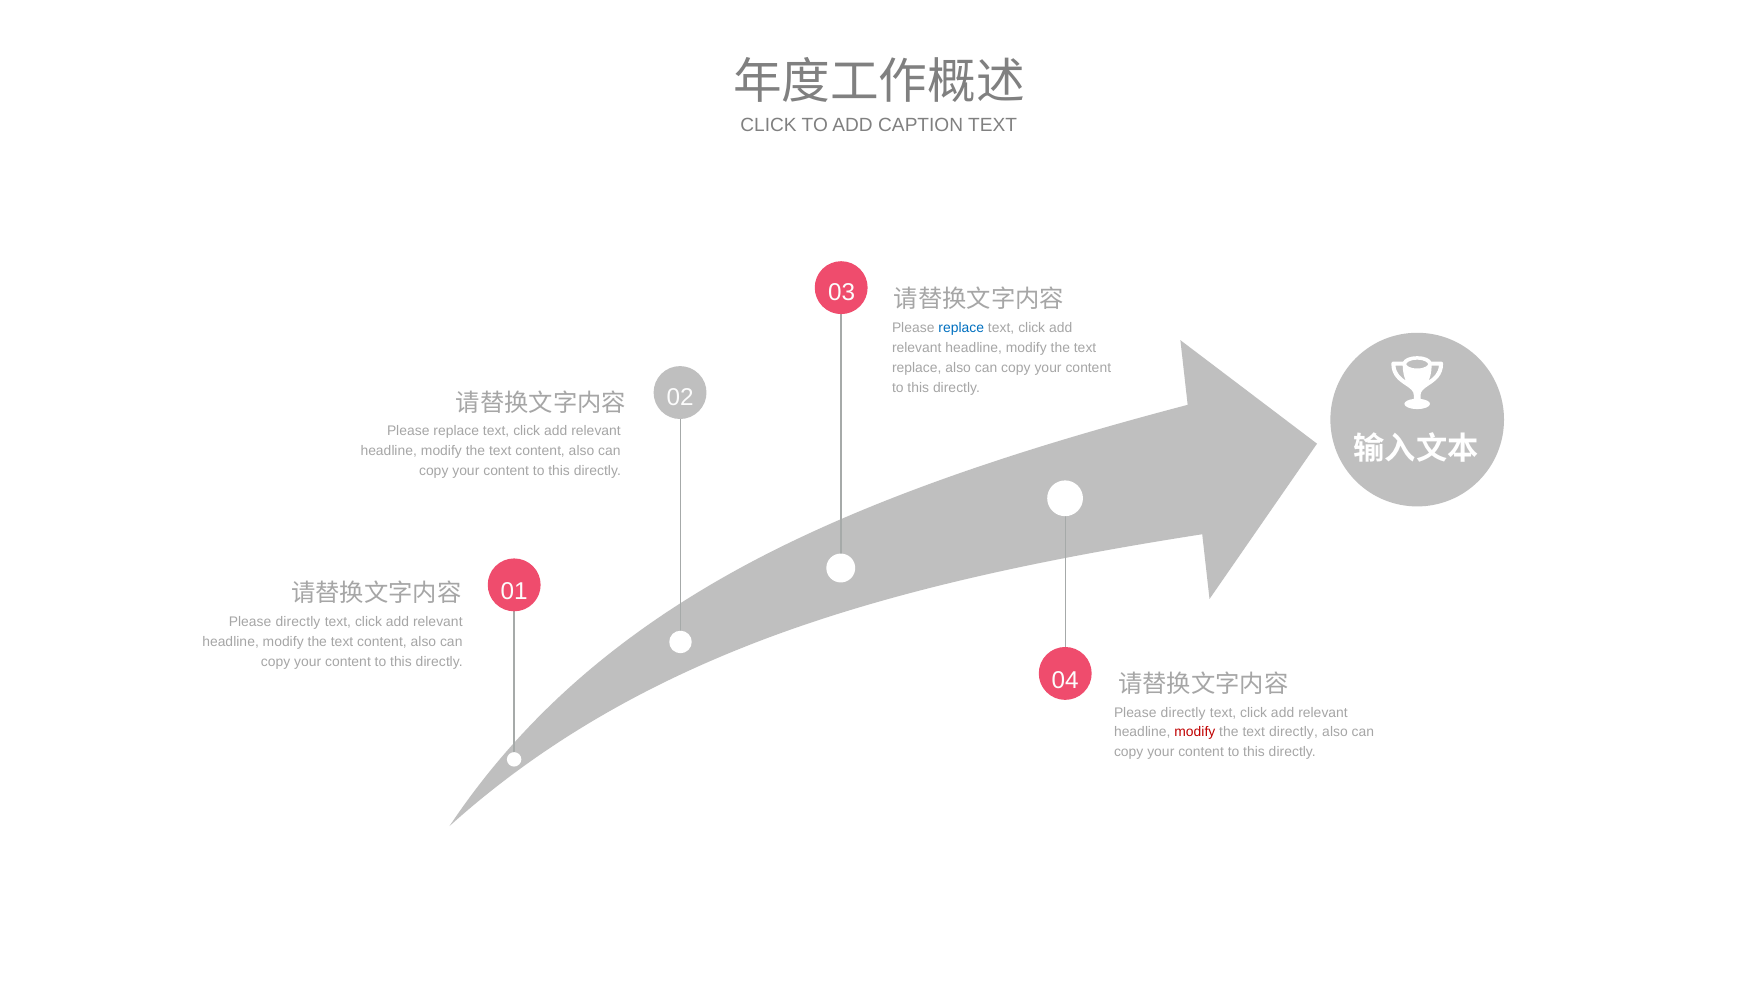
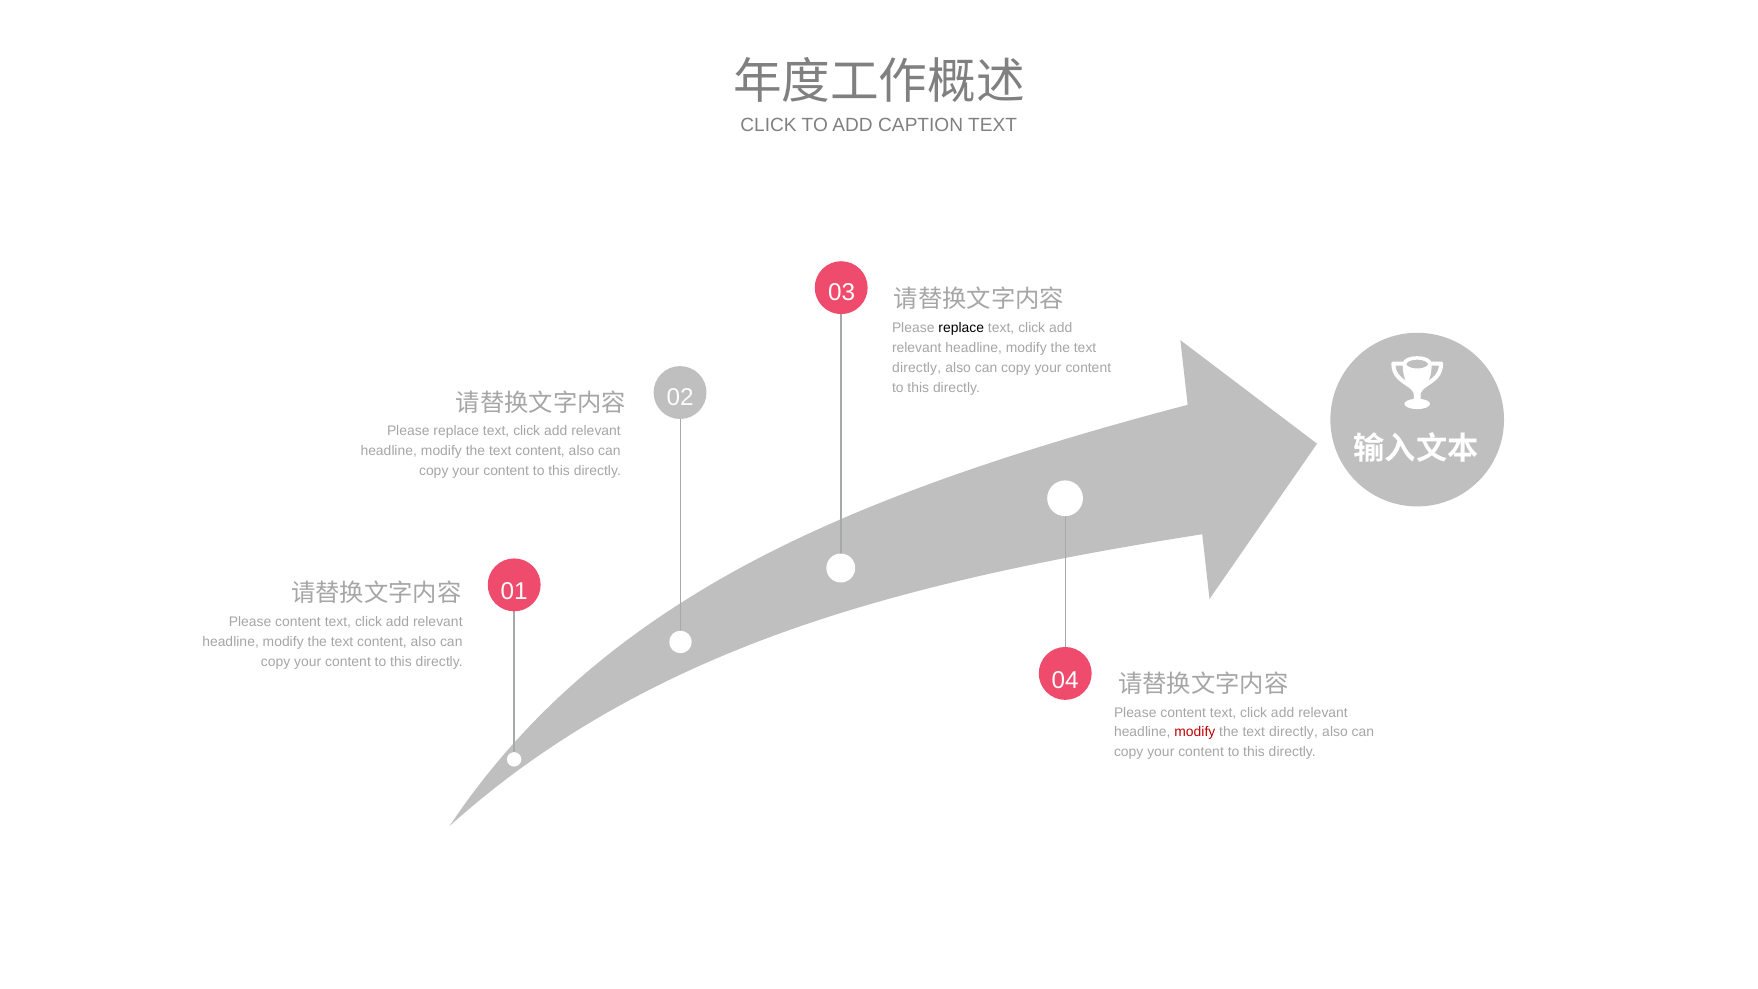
replace at (961, 328) colour: blue -> black
replace at (917, 368): replace -> directly
directly at (298, 622): directly -> content
directly at (1183, 712): directly -> content
